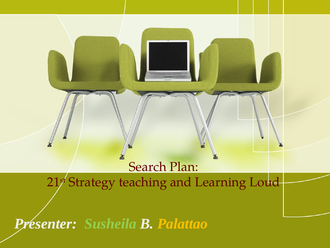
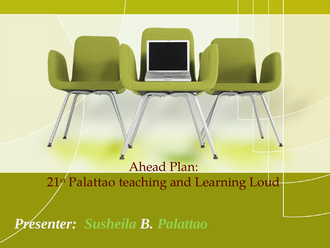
Search: Search -> Ahead
21st Strategy: Strategy -> Palattao
Palattao at (183, 223) colour: yellow -> light green
